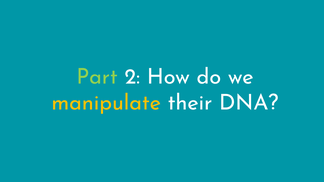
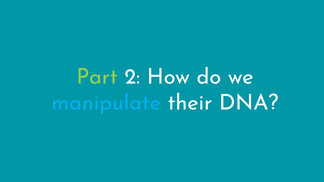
manipulate colour: yellow -> light blue
